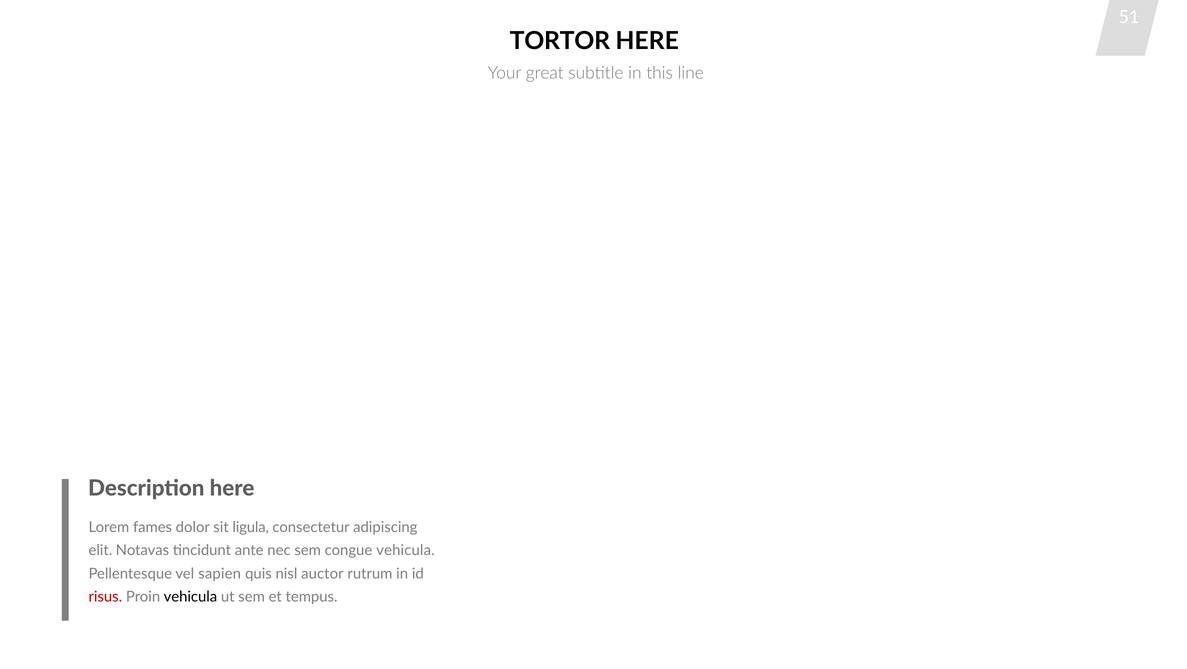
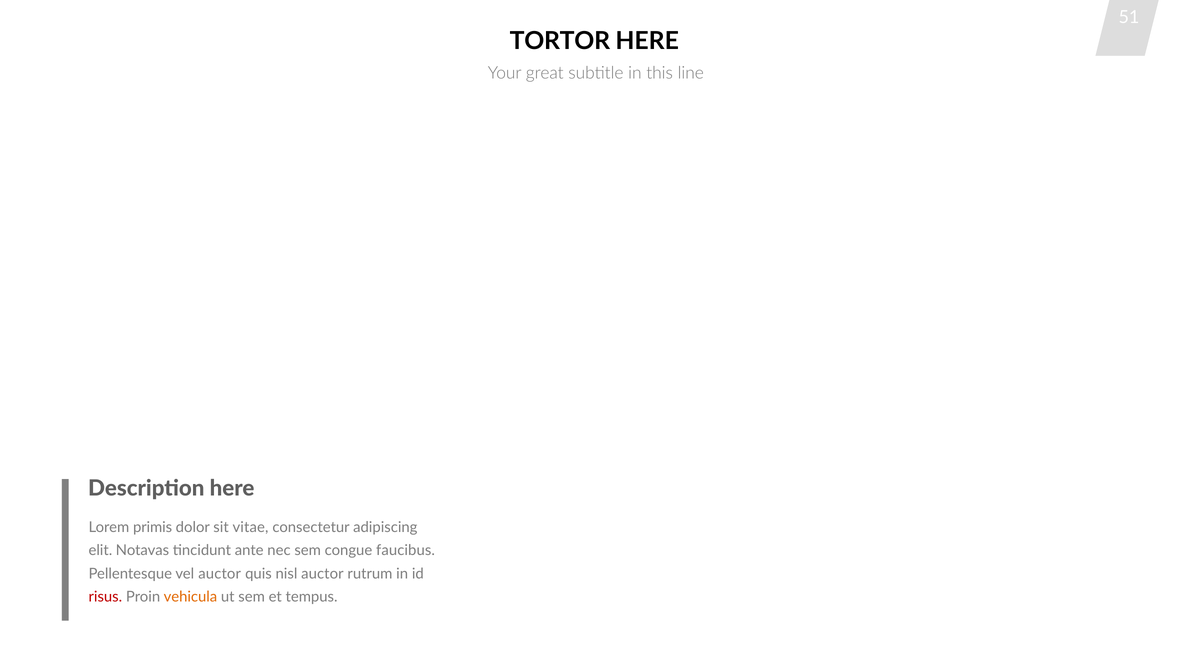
fames: fames -> primis
ligula: ligula -> vitae
congue vehicula: vehicula -> faucibus
vel sapien: sapien -> auctor
vehicula at (190, 597) colour: black -> orange
